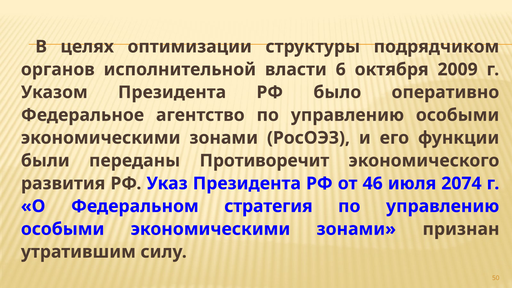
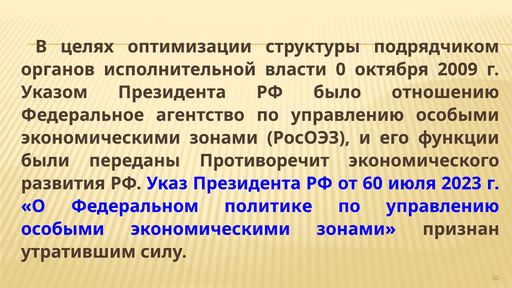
6: 6 -> 0
оперативно: оперативно -> отношению
46: 46 -> 60
2074: 2074 -> 2023
стратегия: стратегия -> политике
